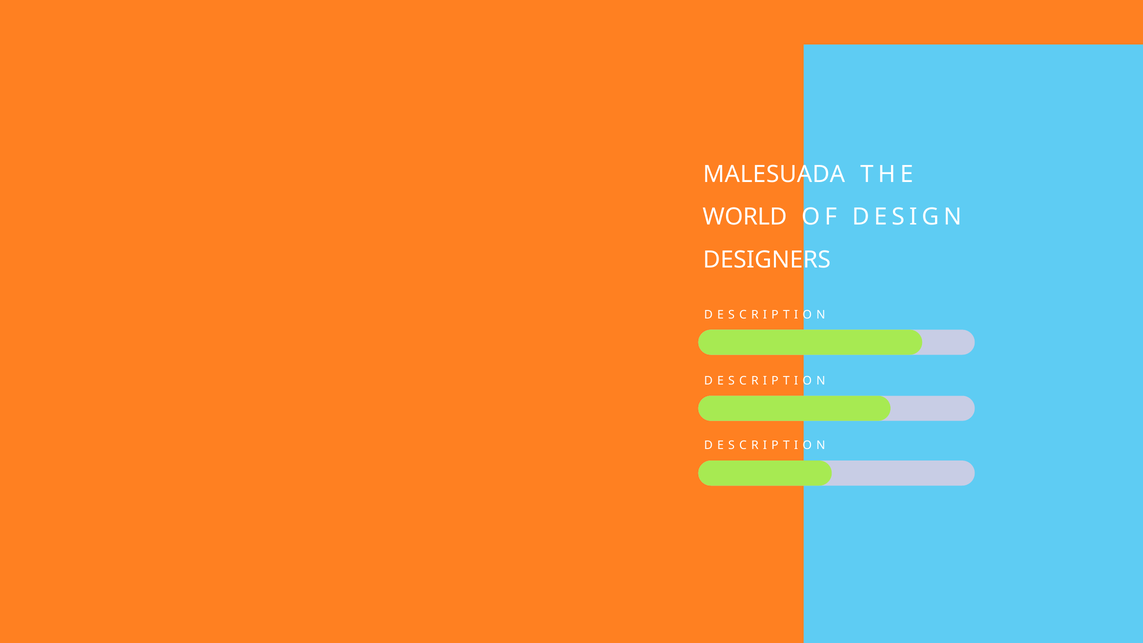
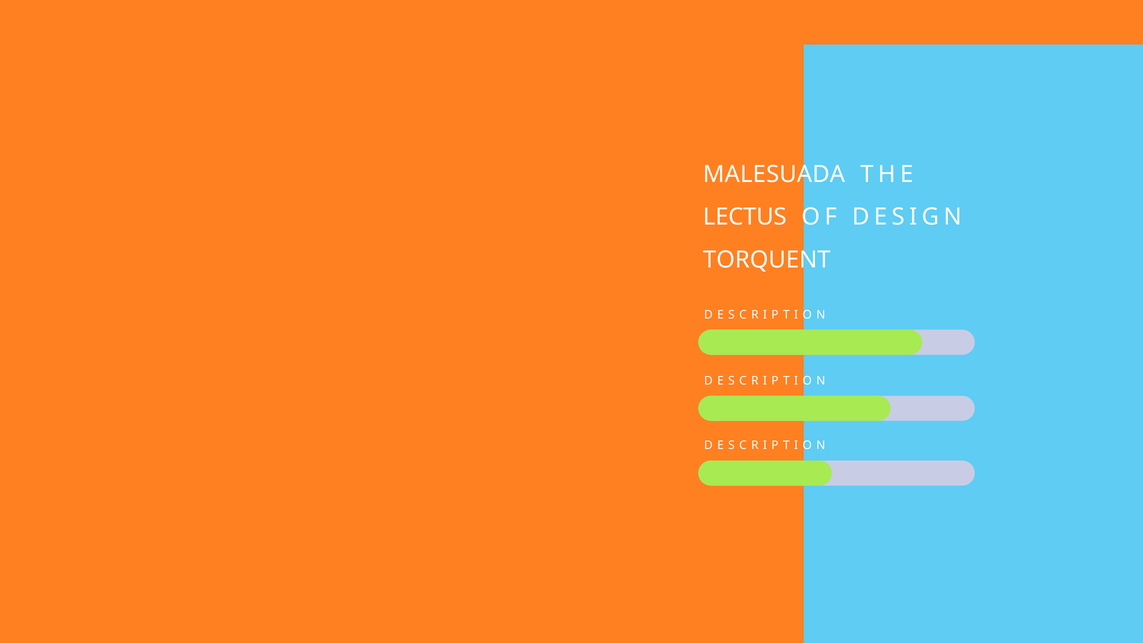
WORLD: WORLD -> LECTUS
DESIGNERS: DESIGNERS -> TORQUENT
